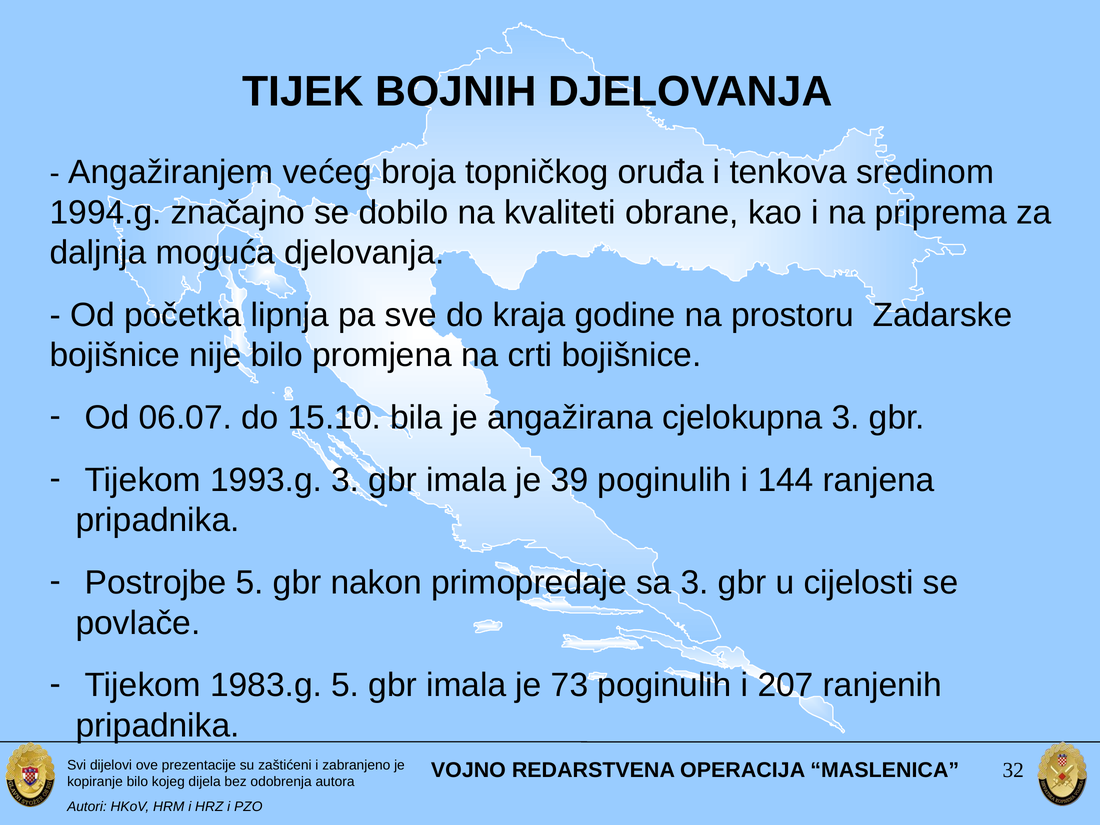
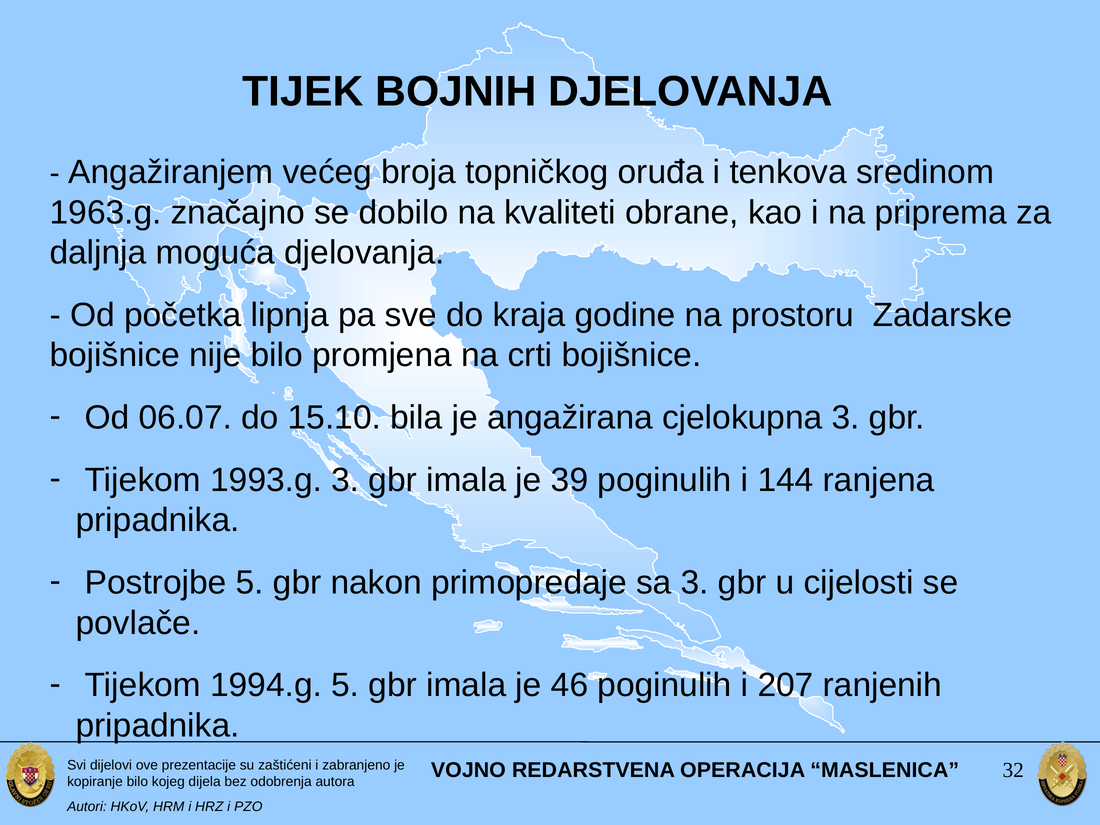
1994.g: 1994.g -> 1963.g
1983.g: 1983.g -> 1994.g
73: 73 -> 46
